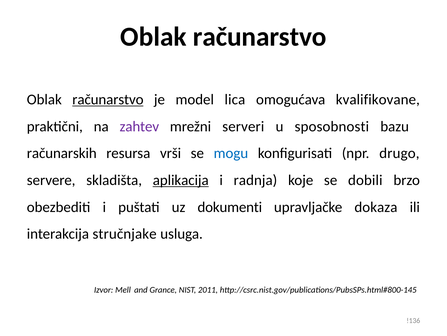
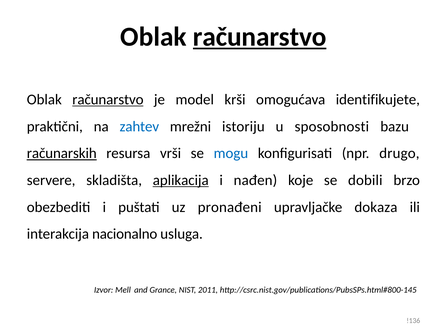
računarstvo at (260, 37) underline: none -> present
lica: lica -> krši
kvalifikovane: kvalifikovane -> identifikujete
zahtev colour: purple -> blue
serveri: serveri -> istoriju
računarskih underline: none -> present
radnja: radnja -> nađen
dokumenti: dokumenti -> pronađeni
stručnjake: stručnjake -> nacionalno
